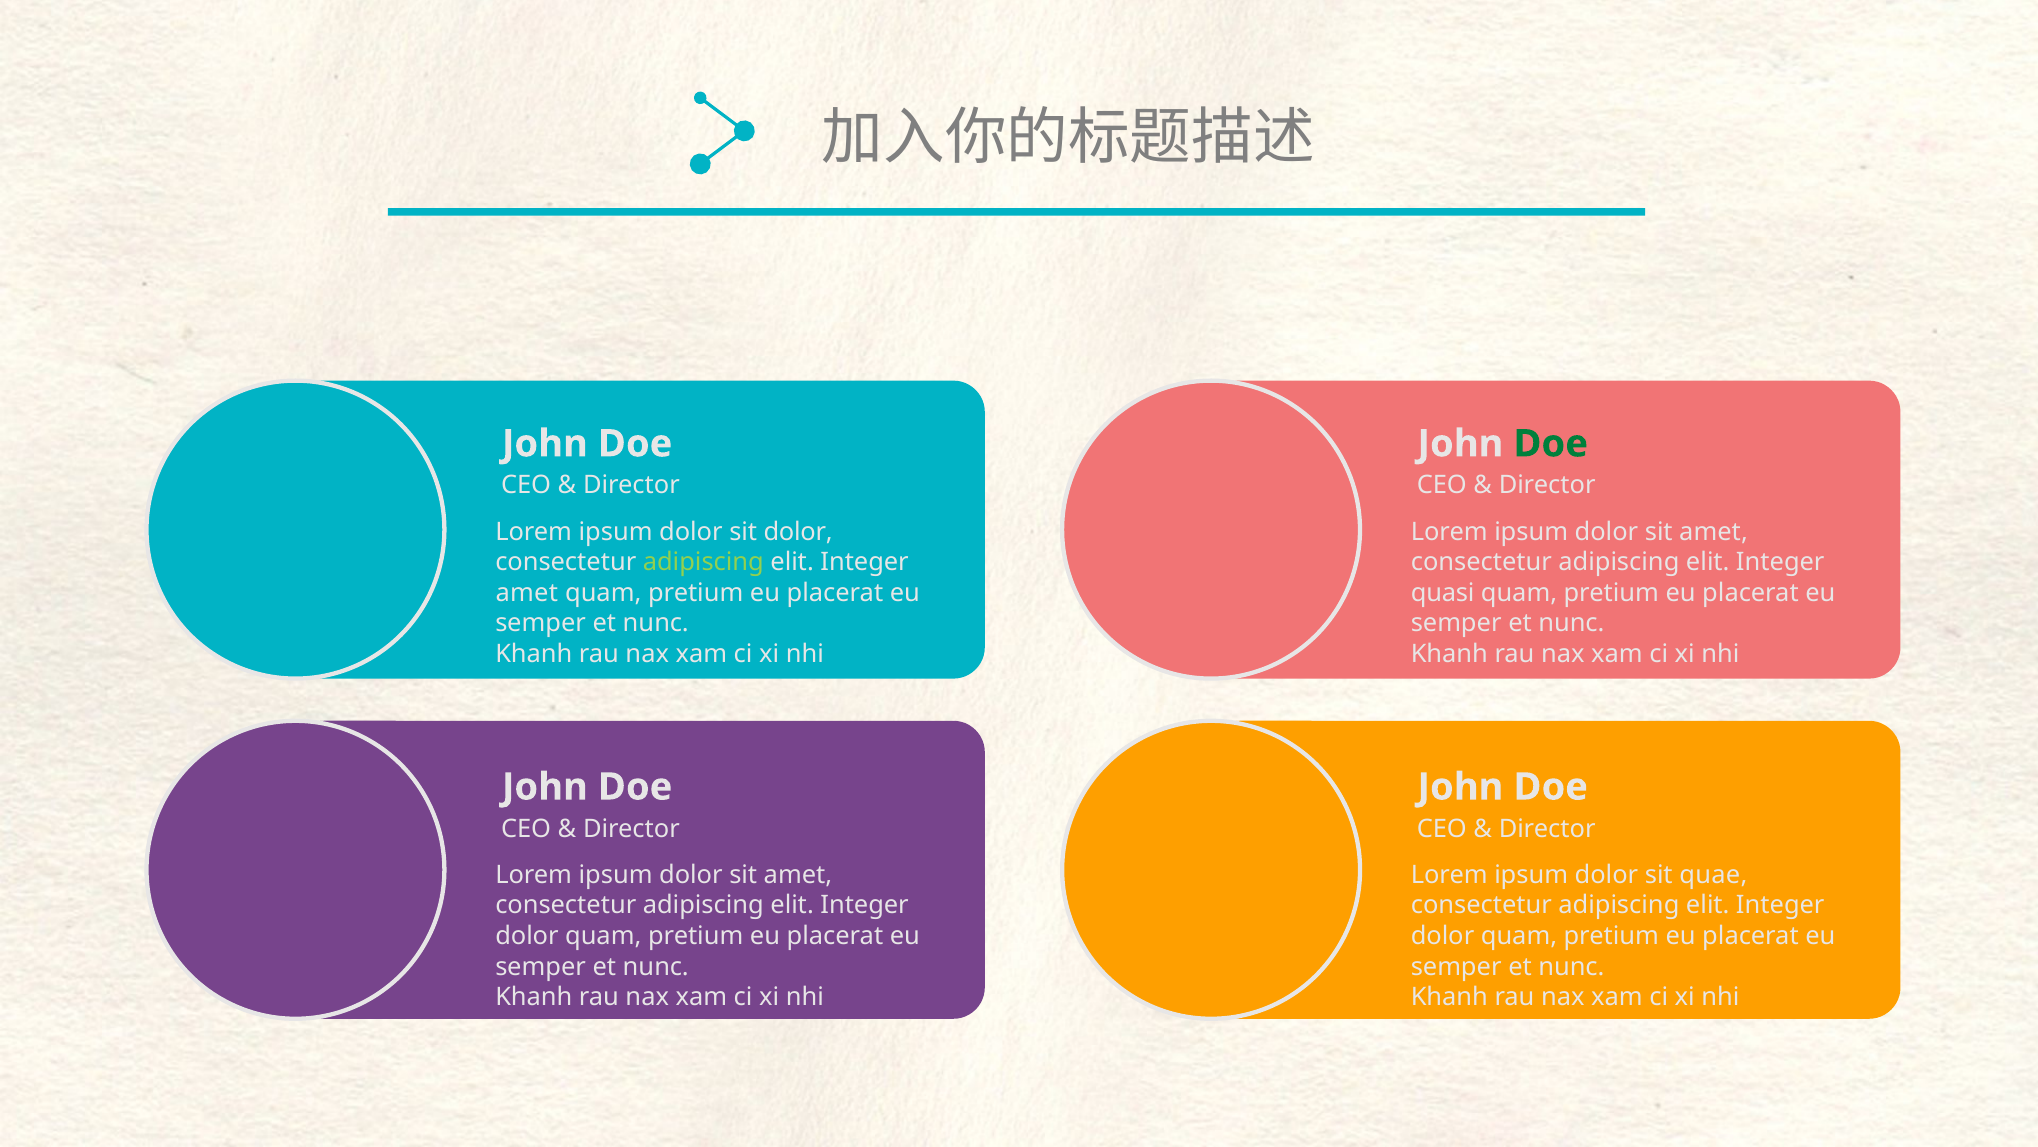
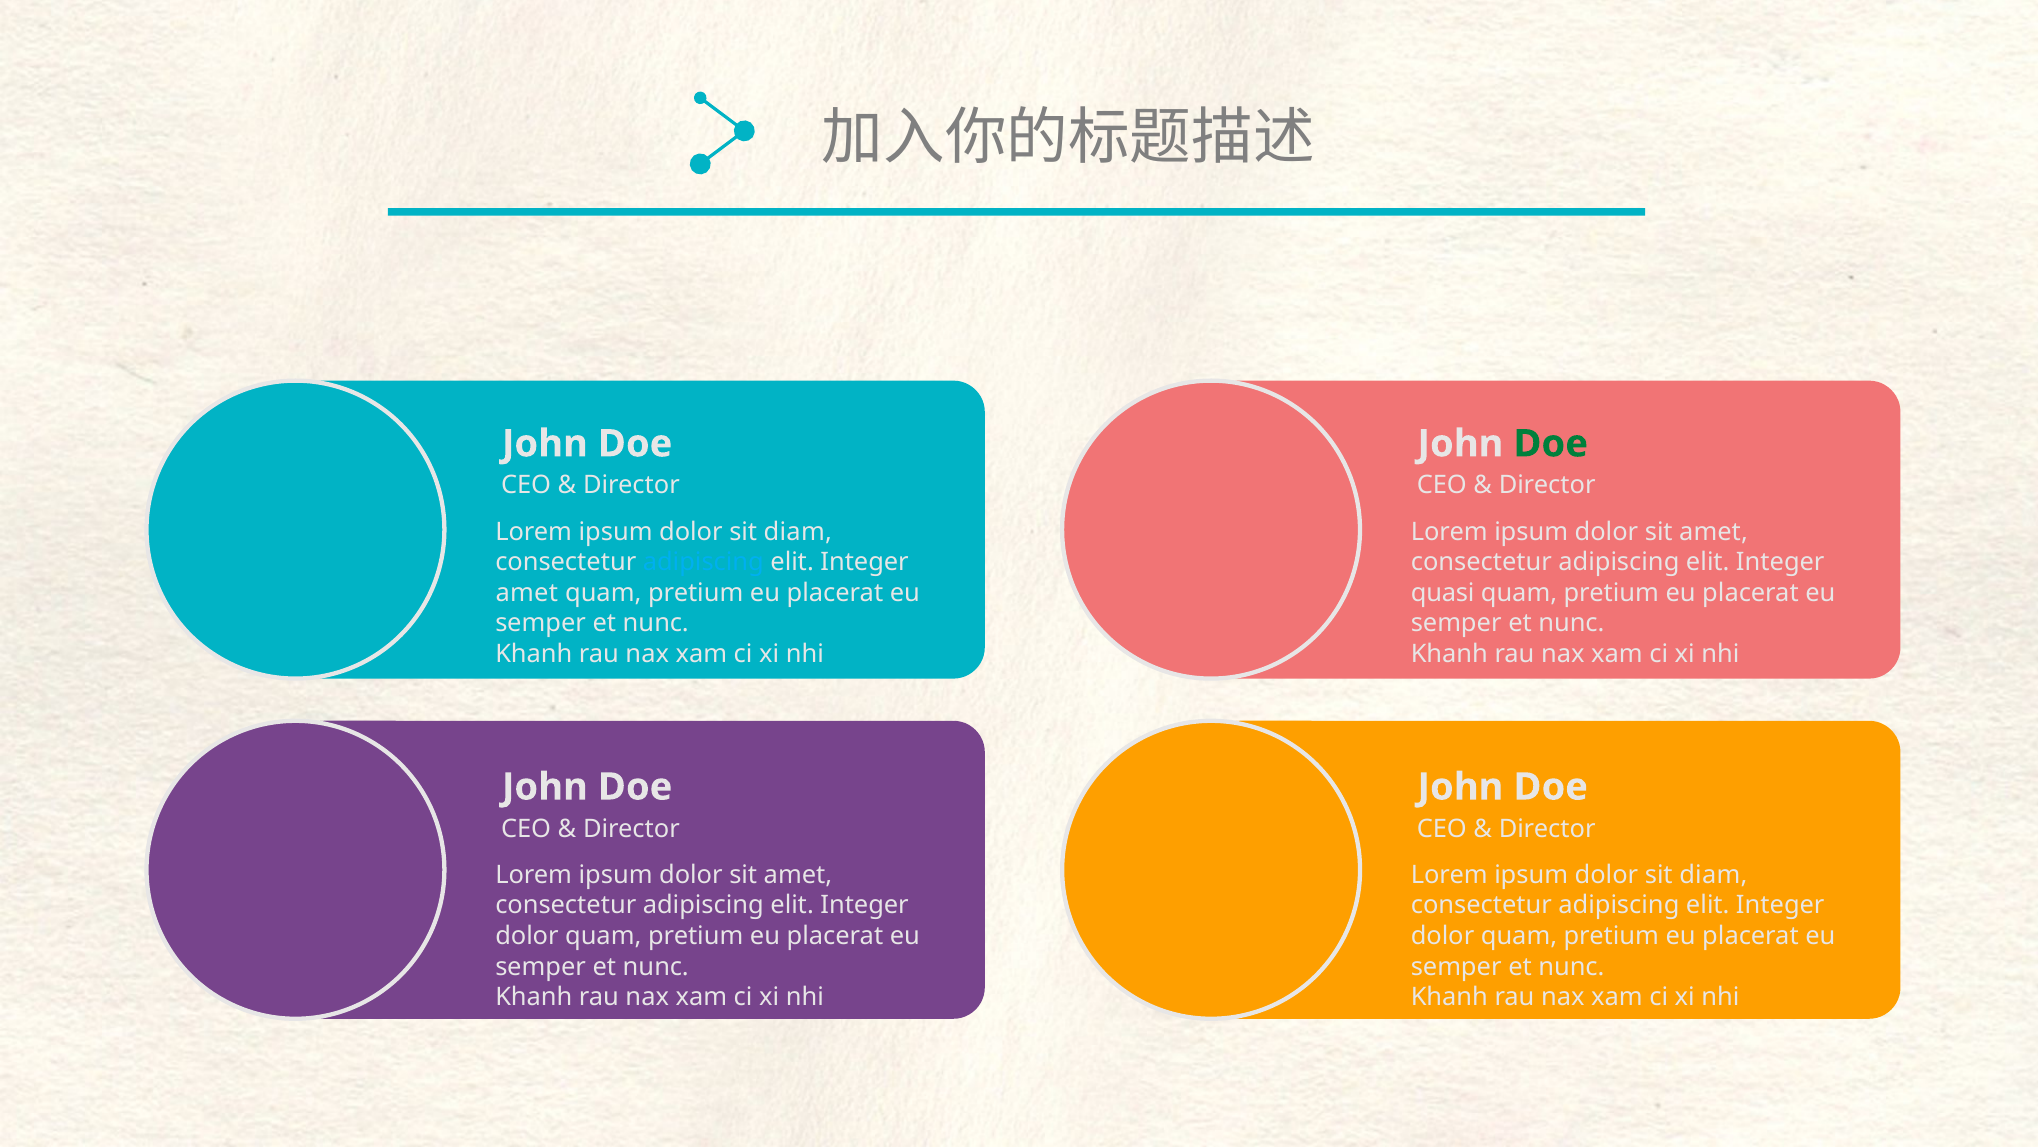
dolor at (798, 532): dolor -> diam
adipiscing at (703, 562) colour: light green -> light blue
quae at (1713, 875): quae -> diam
